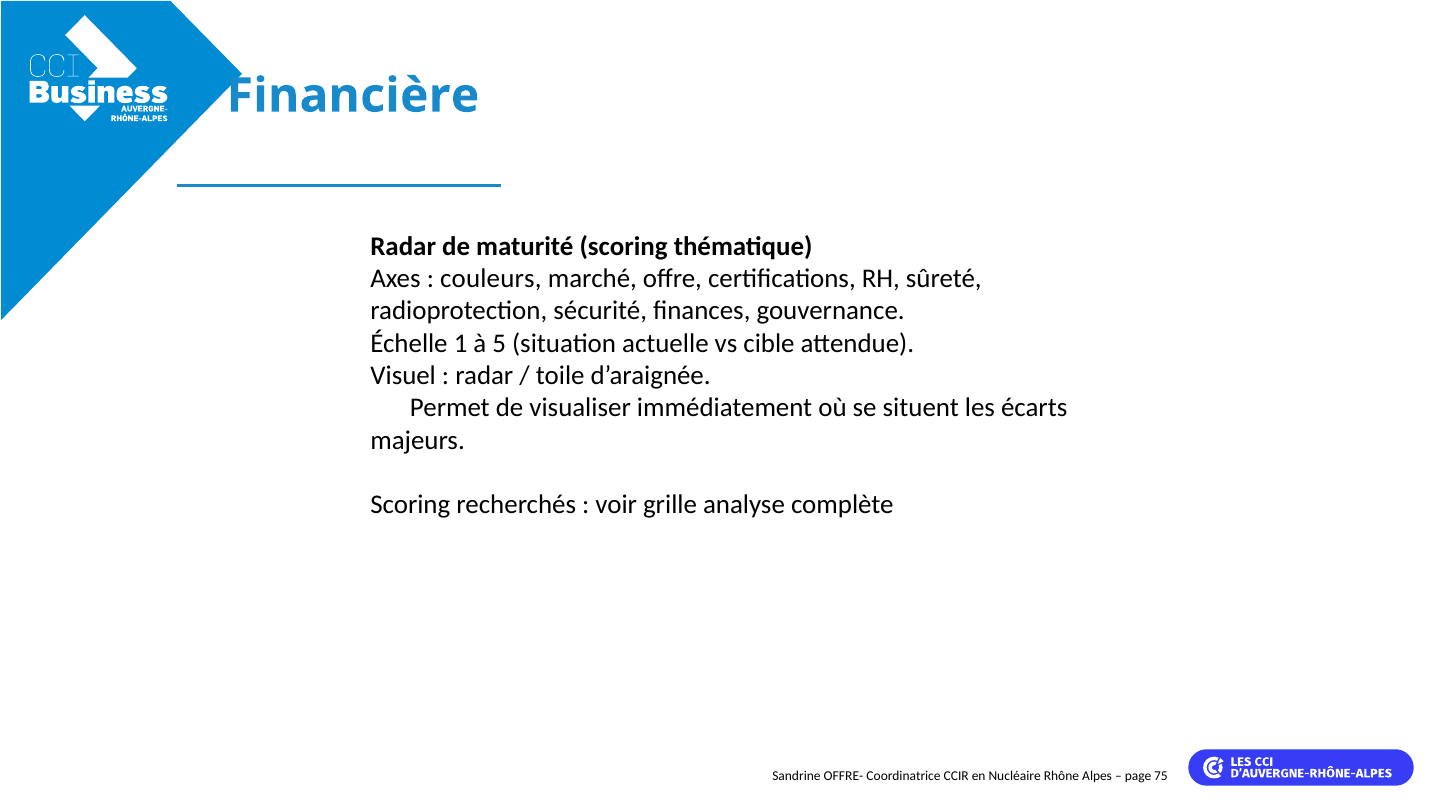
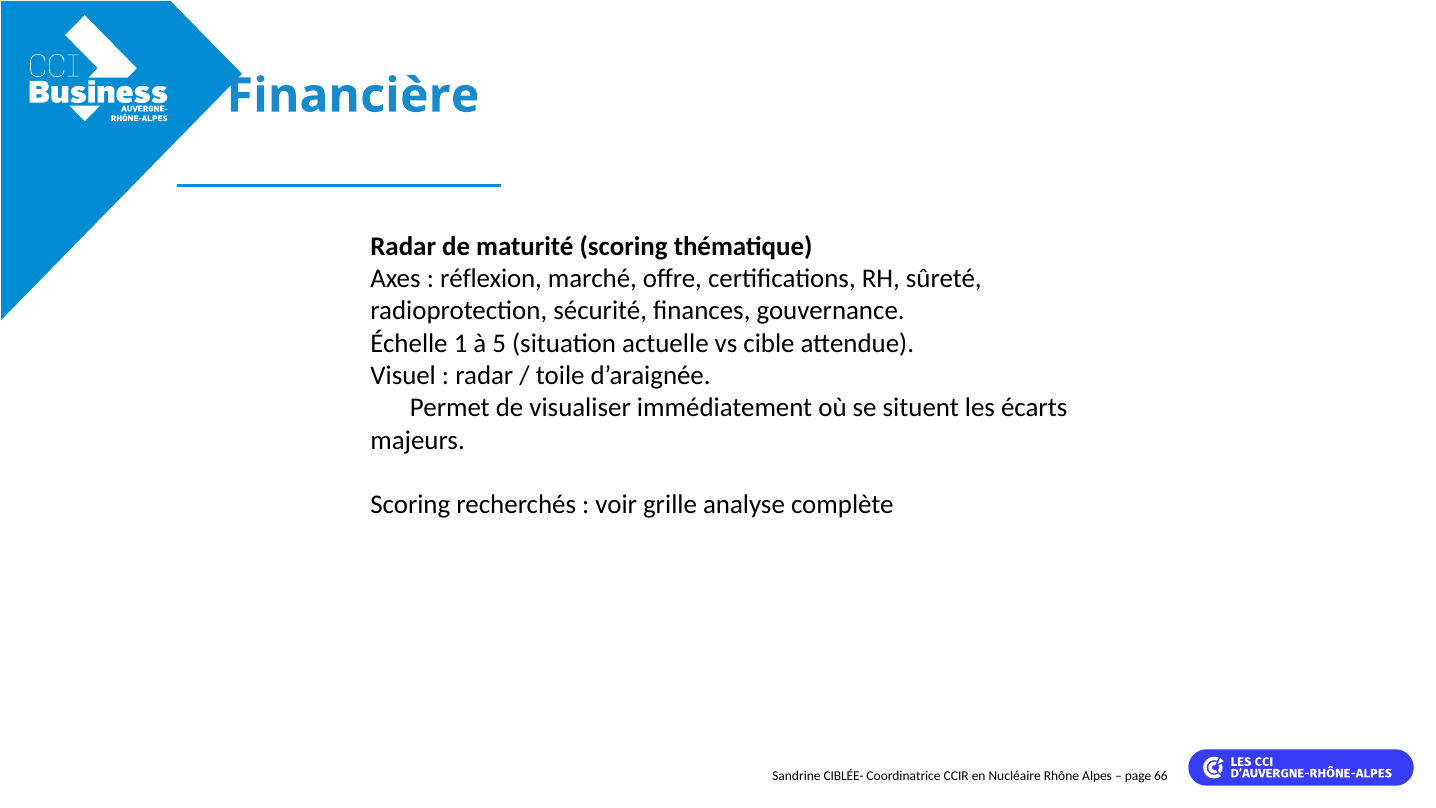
couleurs: couleurs -> réflexion
OFFRE-: OFFRE- -> CIBLÉE-
75: 75 -> 66
